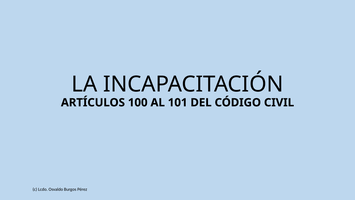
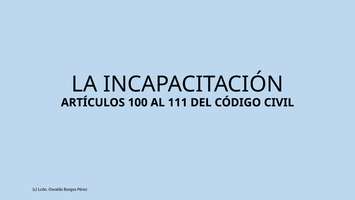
101: 101 -> 111
